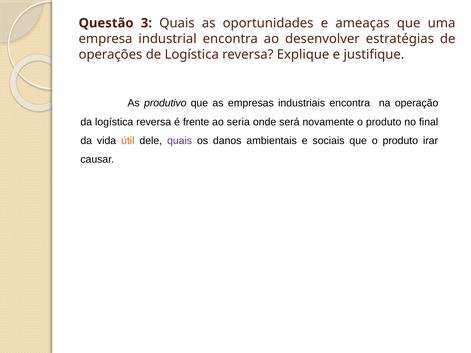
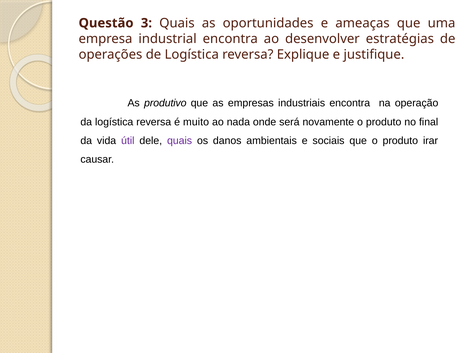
frente: frente -> muito
seria: seria -> nada
útil colour: orange -> purple
